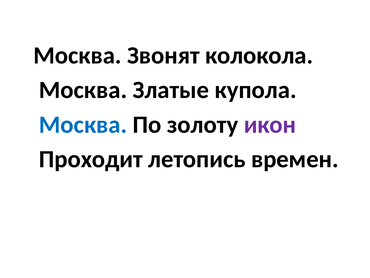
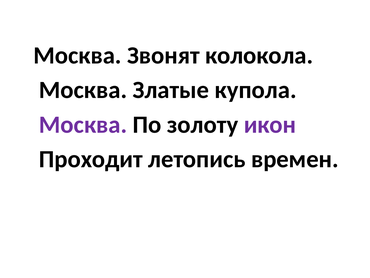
Москва at (83, 124) colour: blue -> purple
